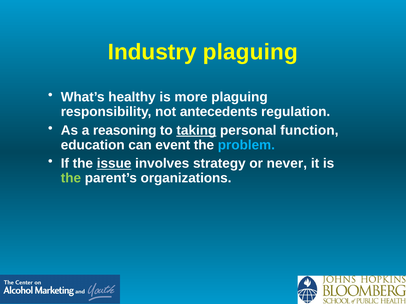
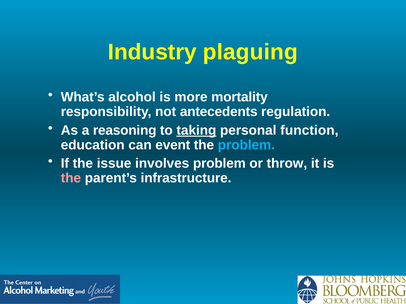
healthy: healthy -> alcohol
more plaguing: plaguing -> mortality
issue underline: present -> none
involves strategy: strategy -> problem
never: never -> throw
the at (71, 178) colour: light green -> pink
organizations: organizations -> infrastructure
